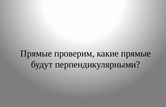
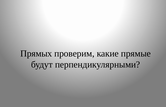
Прямые at (36, 53): Прямые -> Прямых
